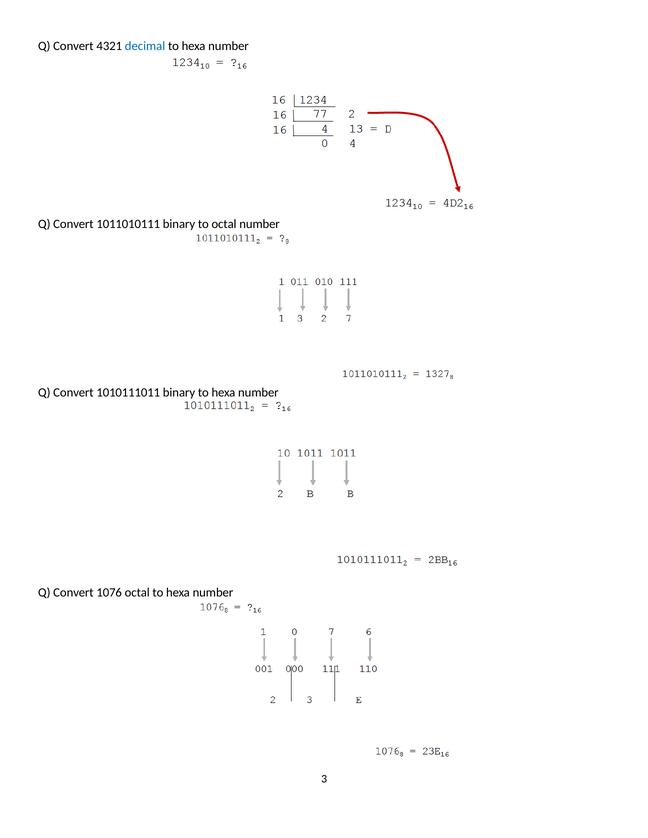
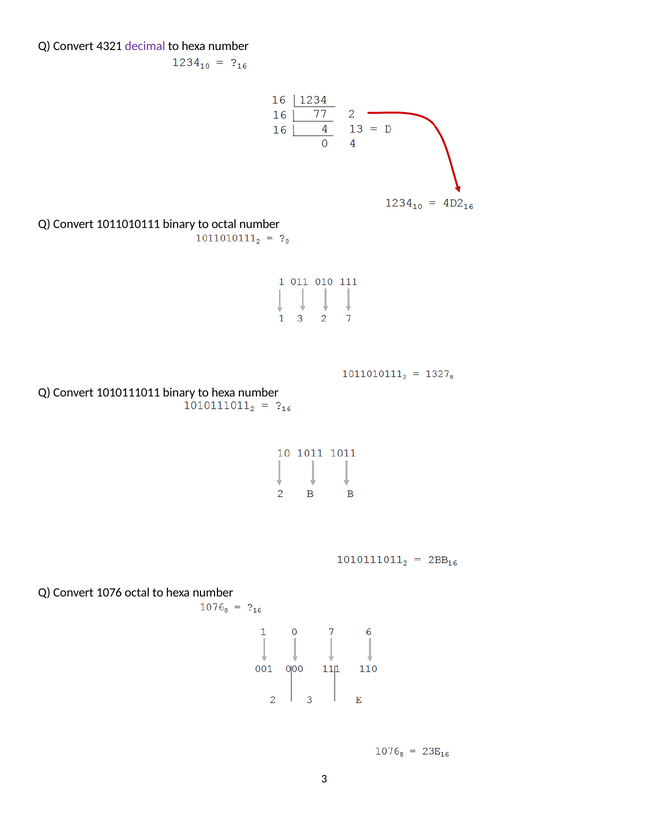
decimal colour: blue -> purple
